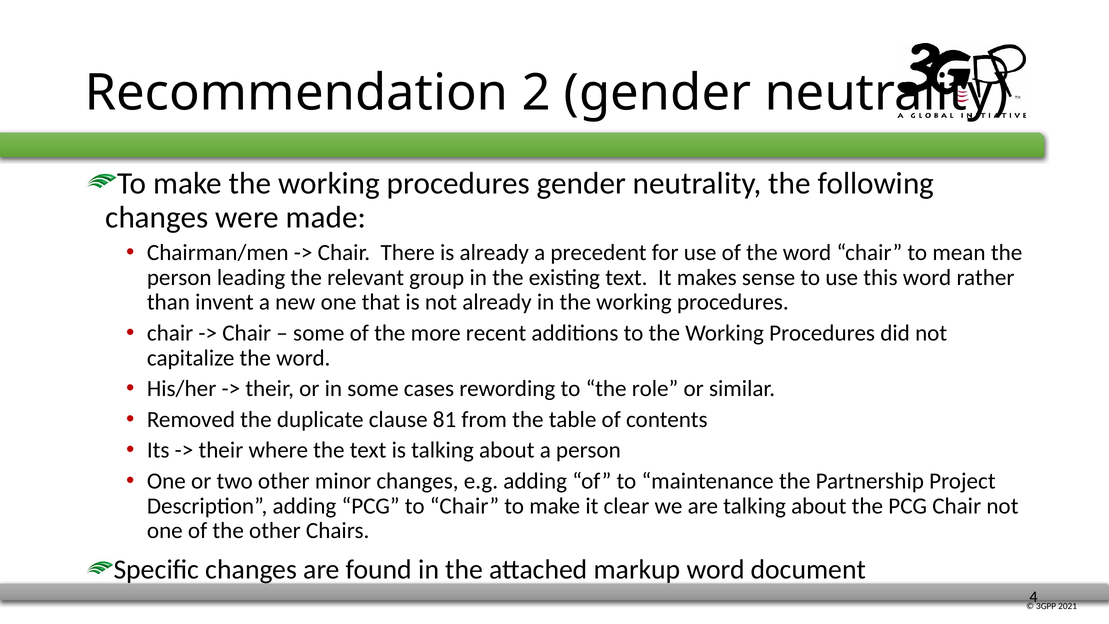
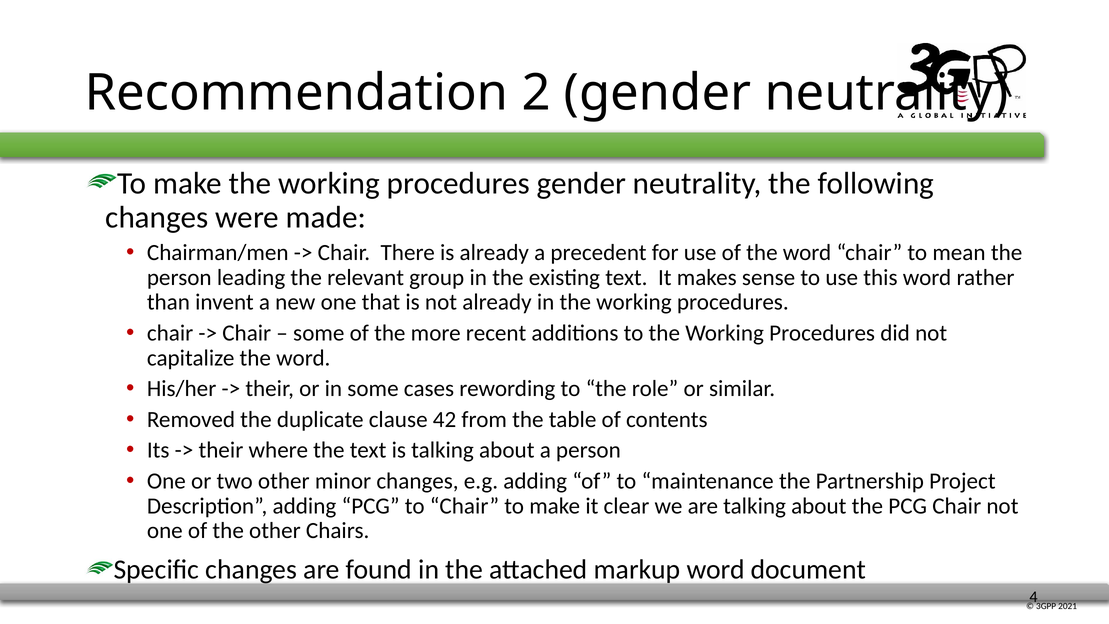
81: 81 -> 42
